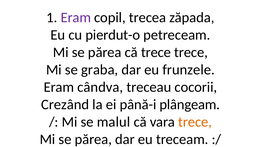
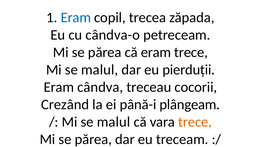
Eram at (76, 17) colour: purple -> blue
pierdut-o: pierdut-o -> cândva-o
că trece: trece -> eram
graba at (100, 70): graba -> malul
frunzele: frunzele -> pierduții
